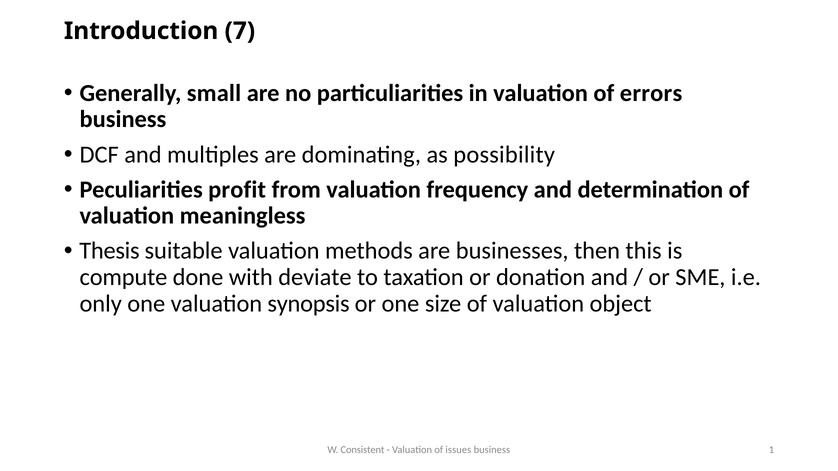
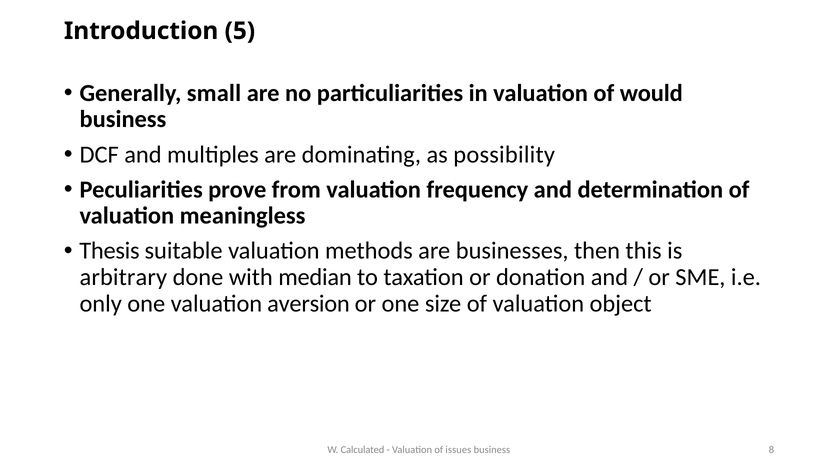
7: 7 -> 5
errors: errors -> would
profit: profit -> prove
compute: compute -> arbitrary
deviate: deviate -> median
synopsis: synopsis -> aversion
Consistent: Consistent -> Calculated
1: 1 -> 8
